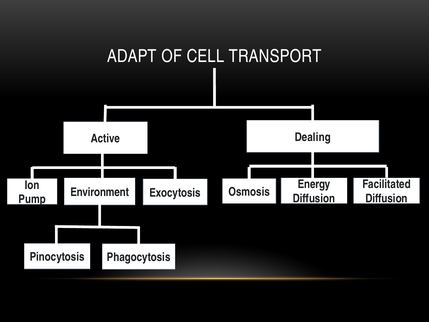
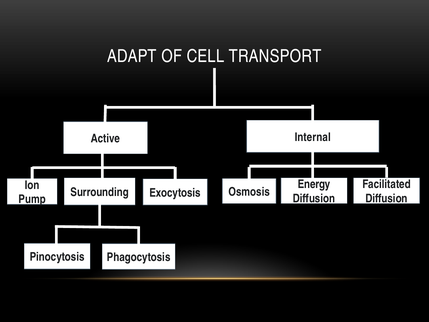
Dealing: Dealing -> Internal
Environment: Environment -> Surrounding
